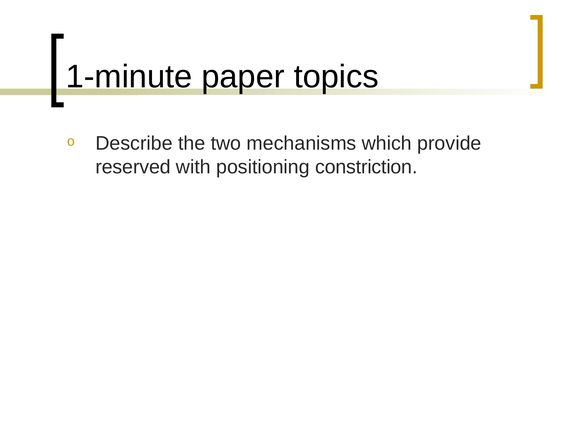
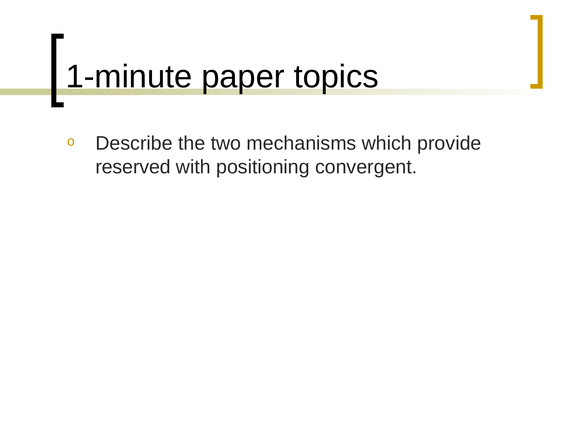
constriction: constriction -> convergent
